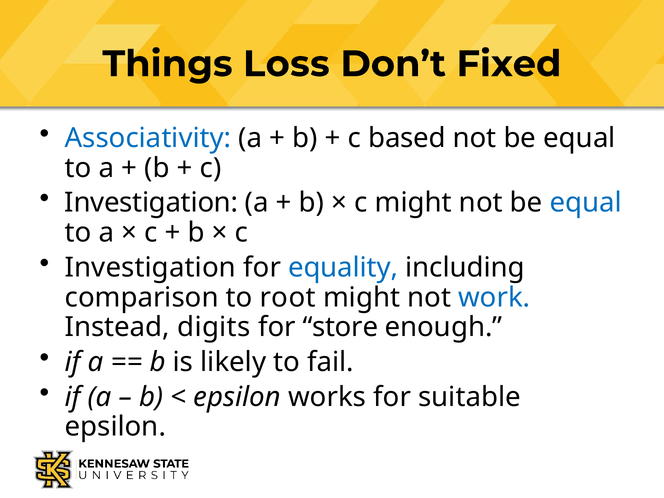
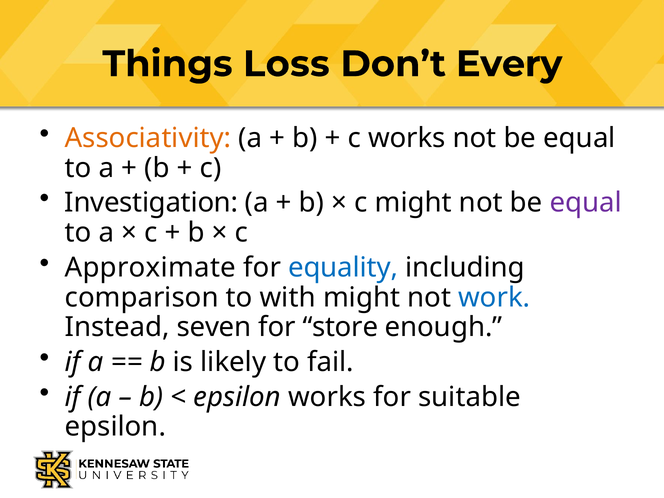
Fixed: Fixed -> Every
Associativity colour: blue -> orange
c based: based -> works
equal at (586, 203) colour: blue -> purple
Investigation at (150, 268): Investigation -> Approximate
root: root -> with
digits: digits -> seven
